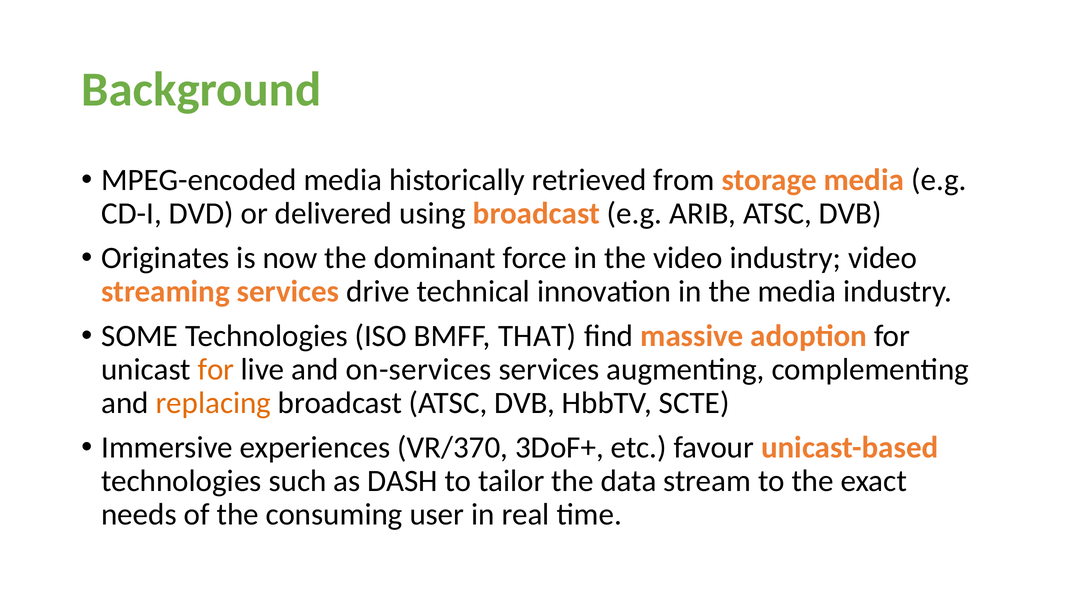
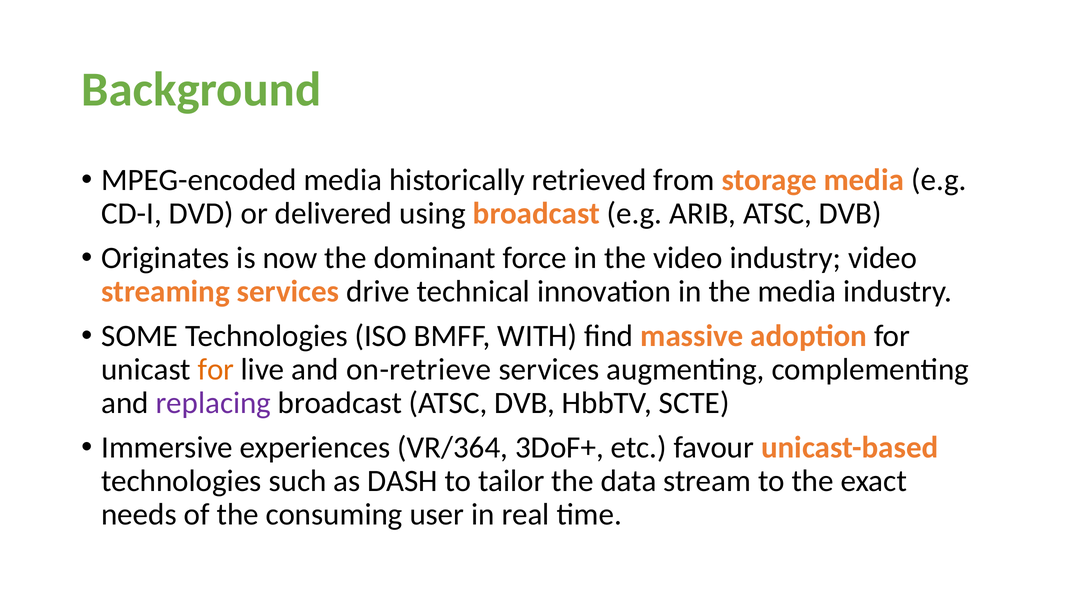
THAT: THAT -> WITH
on-services: on-services -> on-retrieve
replacing colour: orange -> purple
VR/370: VR/370 -> VR/364
